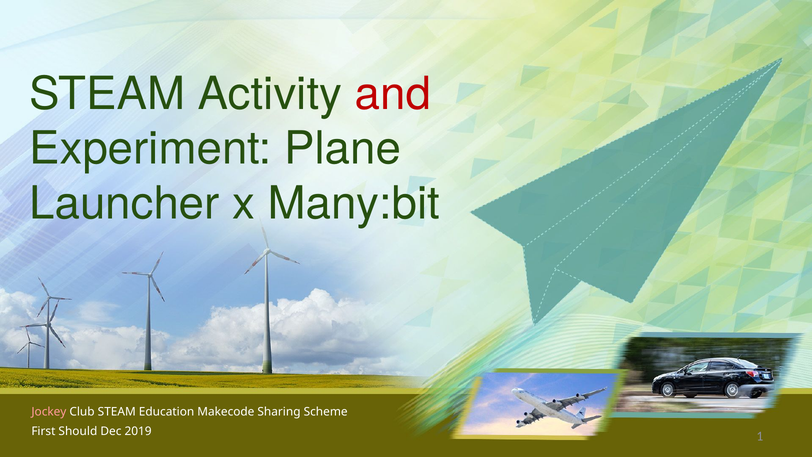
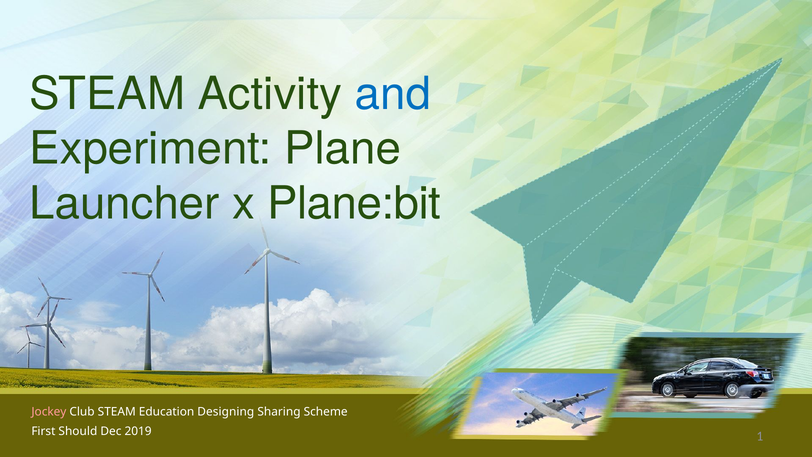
and colour: red -> blue
Many:bit: Many:bit -> Plane:bit
Makecode: Makecode -> Designing
